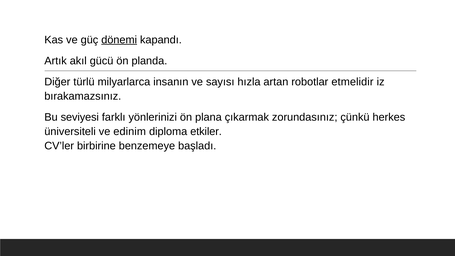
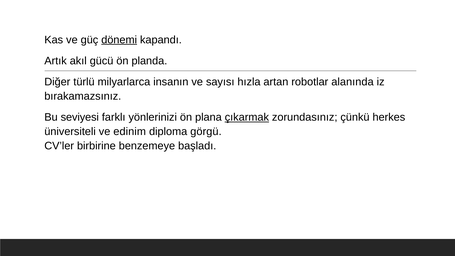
etmelidir: etmelidir -> alanında
çıkarmak underline: none -> present
etkiler: etkiler -> görgü
